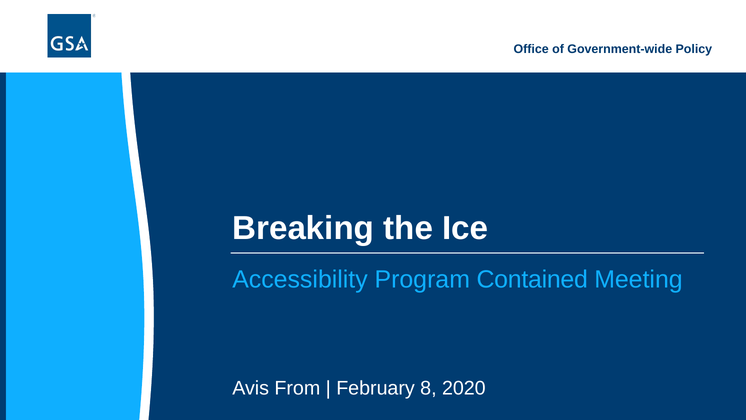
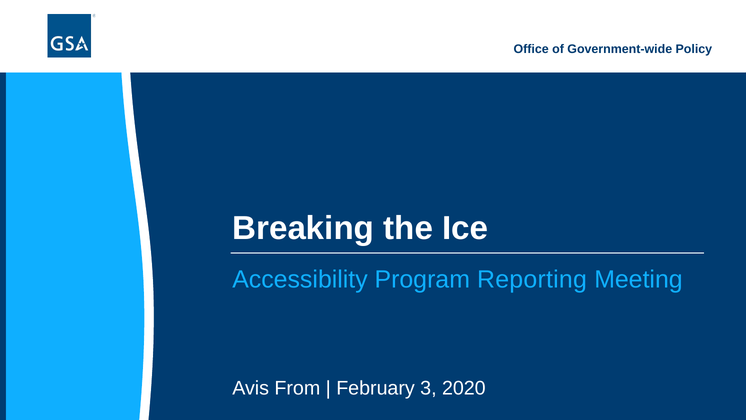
Contained: Contained -> Reporting
8: 8 -> 3
